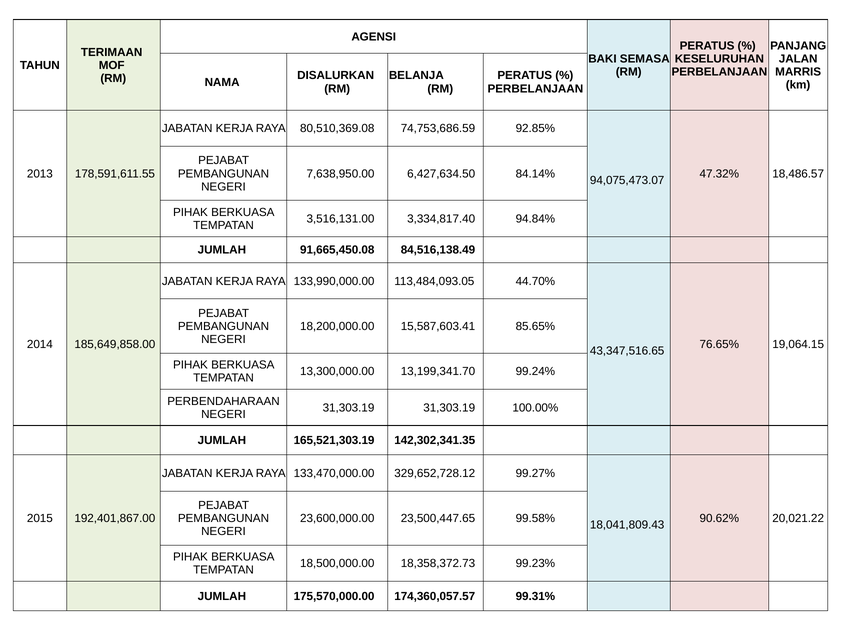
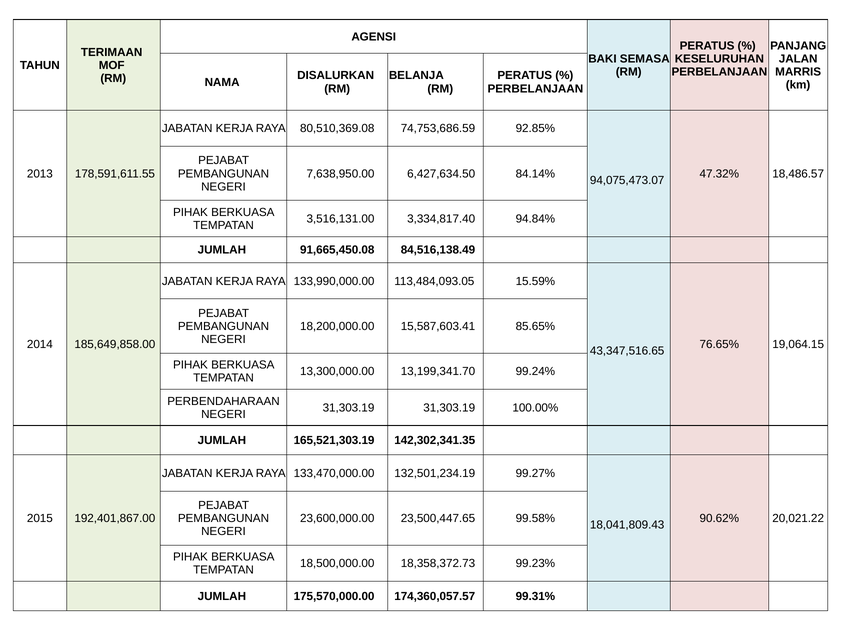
44.70%: 44.70% -> 15.59%
329,652,728.12: 329,652,728.12 -> 132,501,234.19
